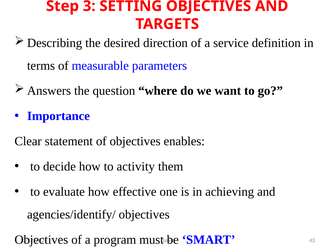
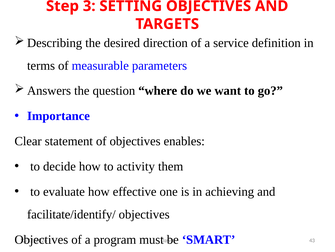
agencies/identify/: agencies/identify/ -> facilitate/identify/
